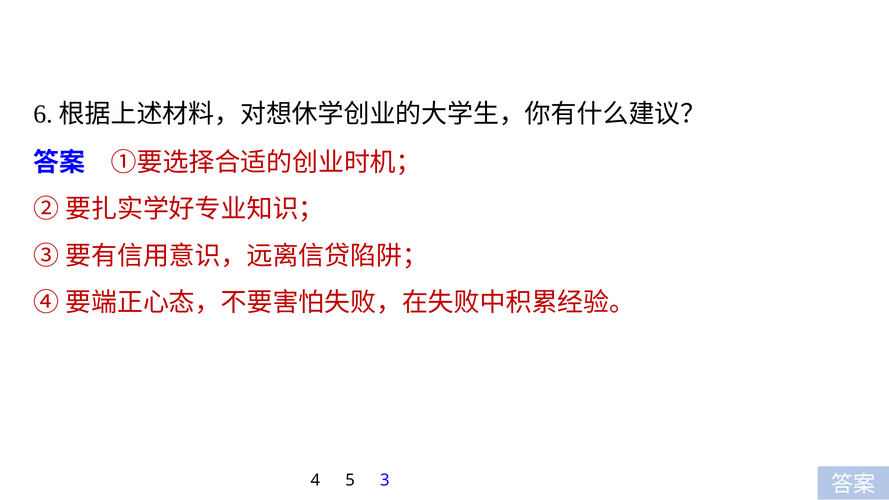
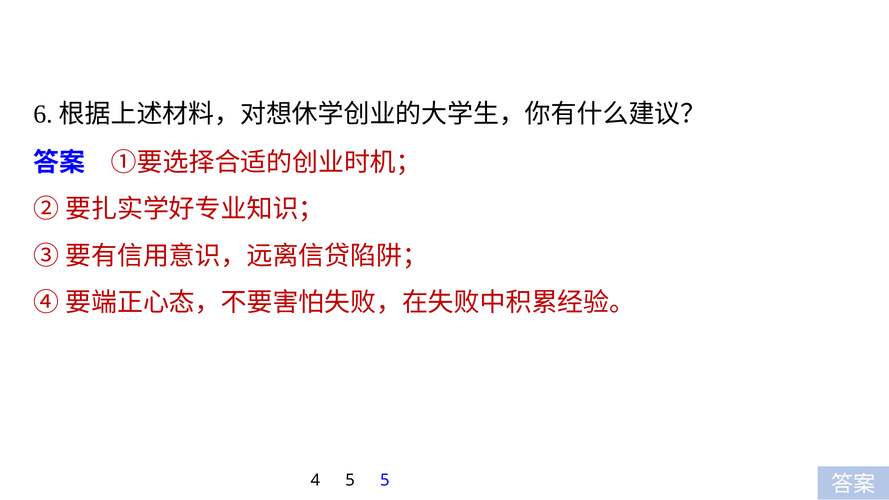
5 3: 3 -> 5
